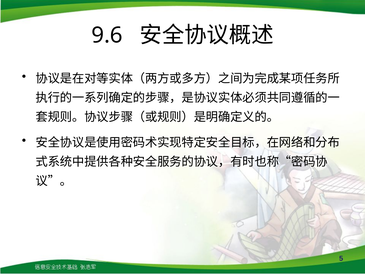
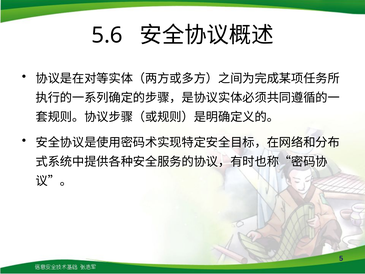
9.6: 9.6 -> 5.6
